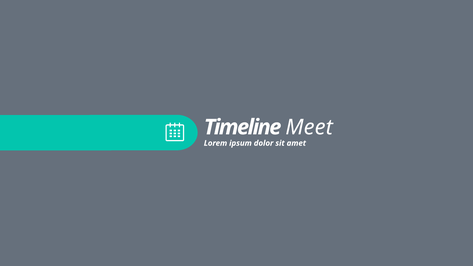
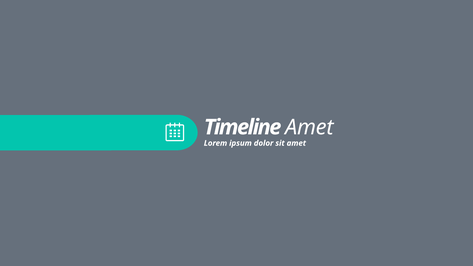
Meet at (309, 127): Meet -> Amet
